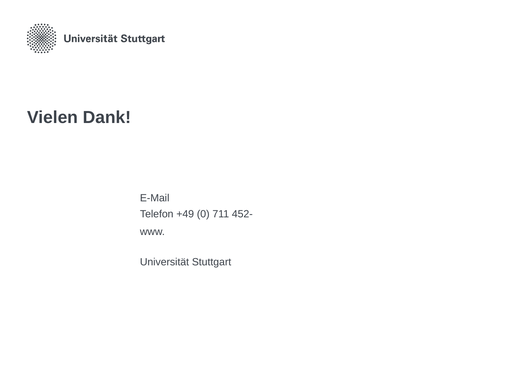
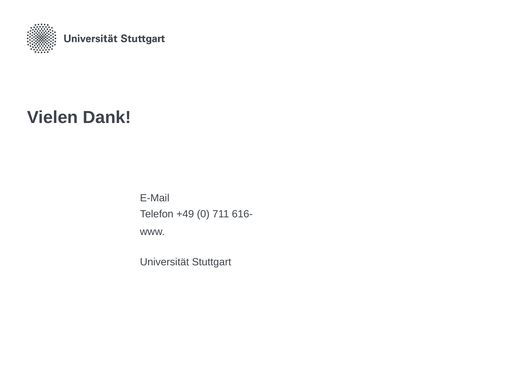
452-: 452- -> 616-
